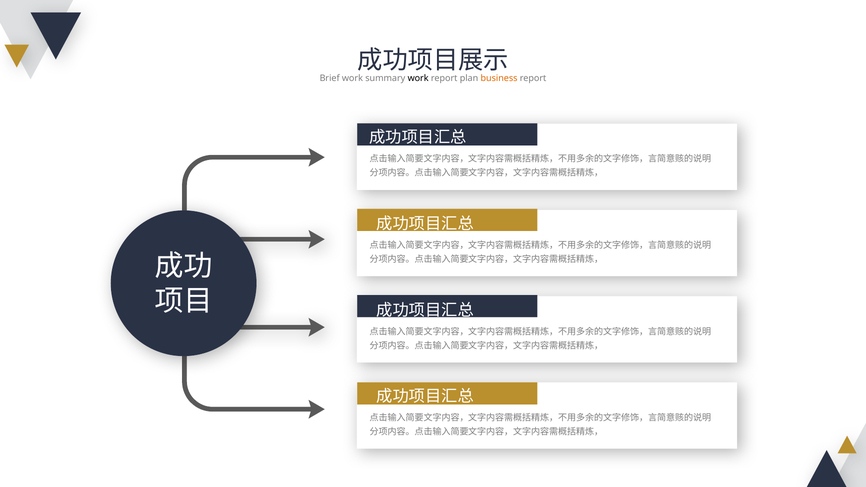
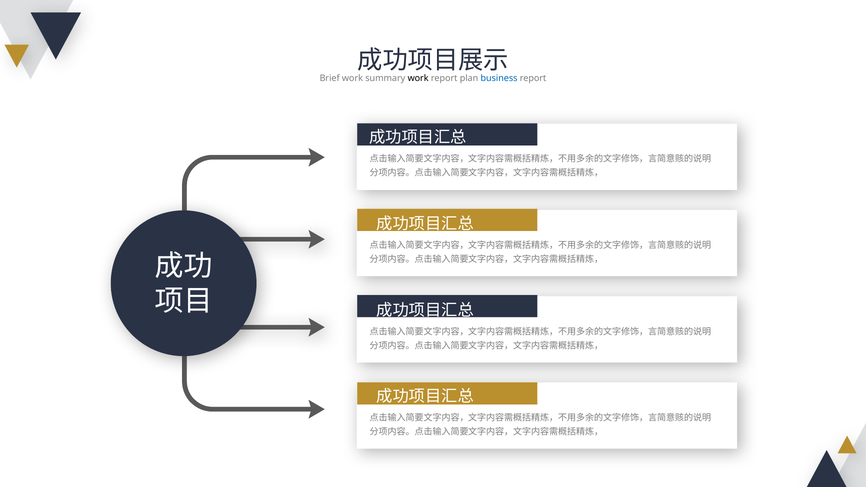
business colour: orange -> blue
